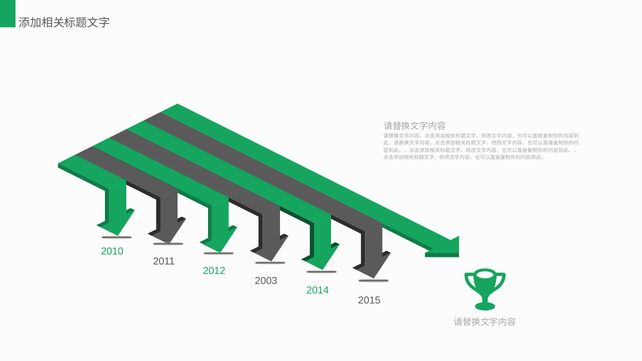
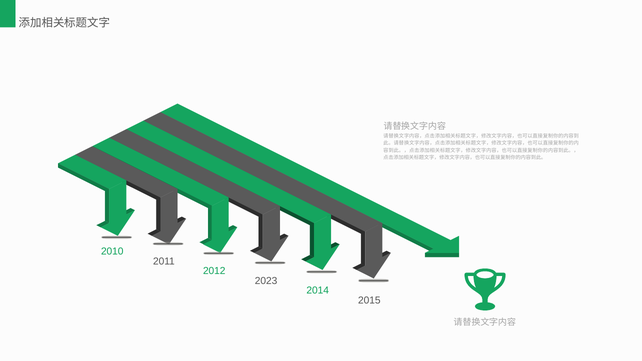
2003: 2003 -> 2023
